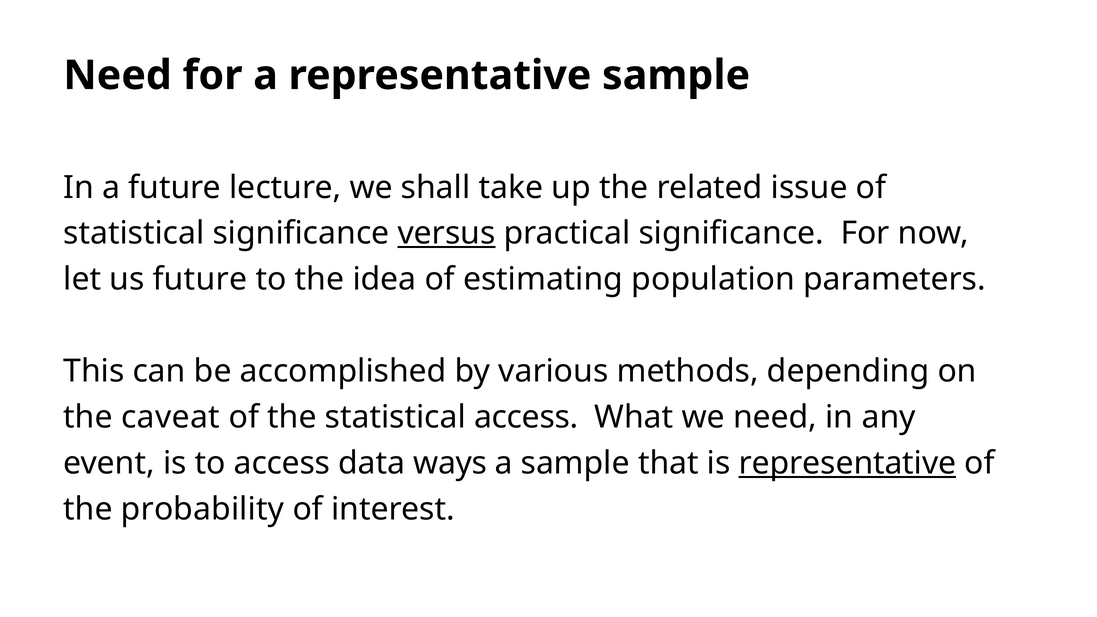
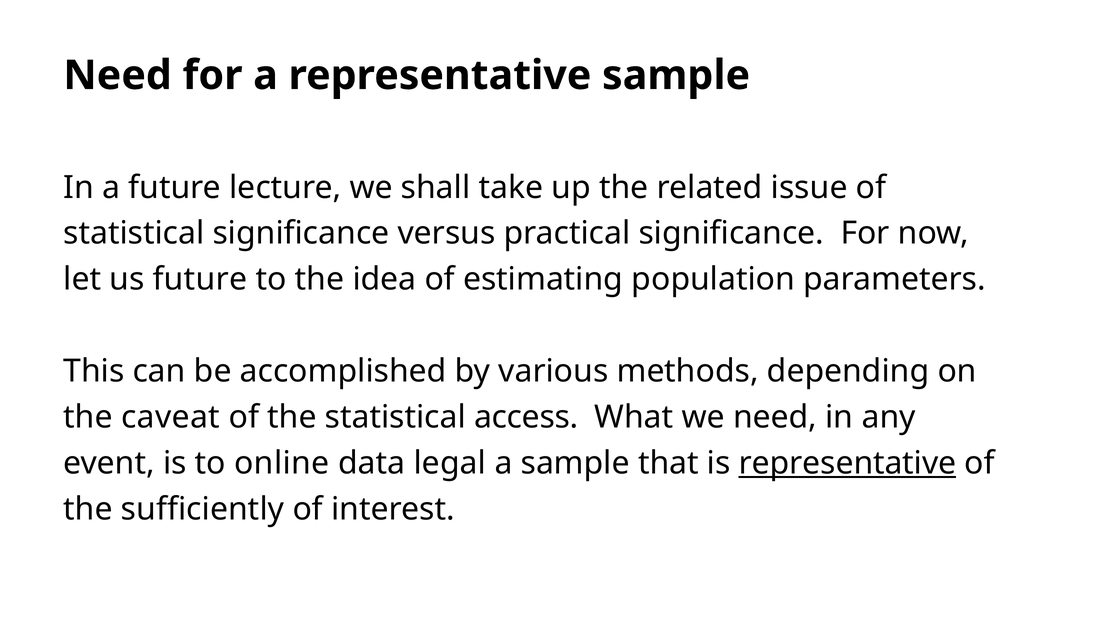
versus underline: present -> none
to access: access -> online
ways: ways -> legal
probability: probability -> sufficiently
